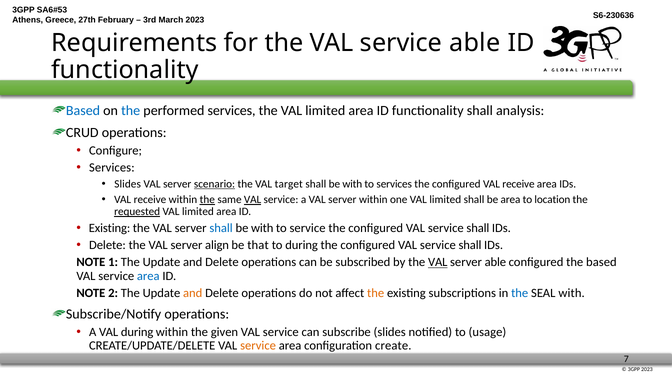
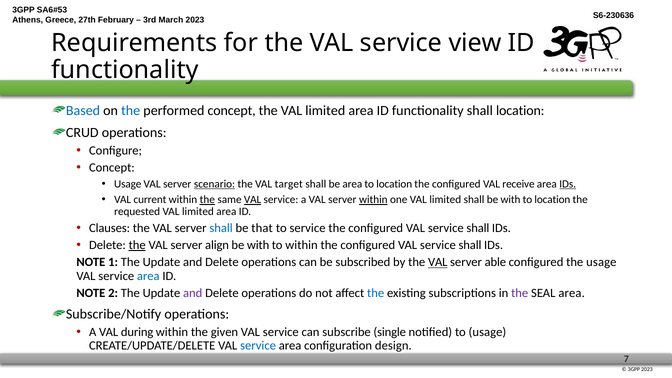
service able: able -> view
performed services: services -> concept
shall analysis: analysis -> location
Services at (112, 168): Services -> Concept
Slides at (128, 184): Slides -> Usage
with at (352, 184): with -> area
services at (394, 184): services -> location
IDs at (568, 184) underline: none -> present
receive at (150, 200): receive -> current
within at (373, 200) underline: none -> present
shall be area: area -> with
requested underline: present -> none
Existing at (110, 228): Existing -> Clauses
with at (262, 228): with -> that
the at (137, 245) underline: none -> present
that at (258, 245): that -> with
to during: during -> within
the based: based -> usage
and at (193, 293) colour: orange -> purple
the at (376, 293) colour: orange -> blue
the at (520, 293) colour: blue -> purple
SEAL with: with -> area
subscribe slides: slides -> single
service at (258, 346) colour: orange -> blue
create: create -> design
